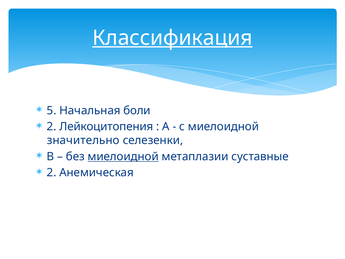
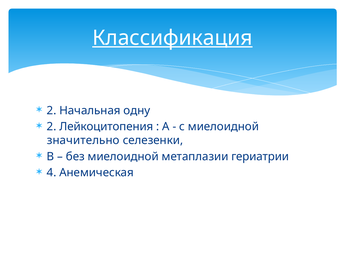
5 at (52, 110): 5 -> 2
боли: боли -> одну
миелоидной at (123, 156) underline: present -> none
суставные: суставные -> гериатрии
2 at (52, 172): 2 -> 4
